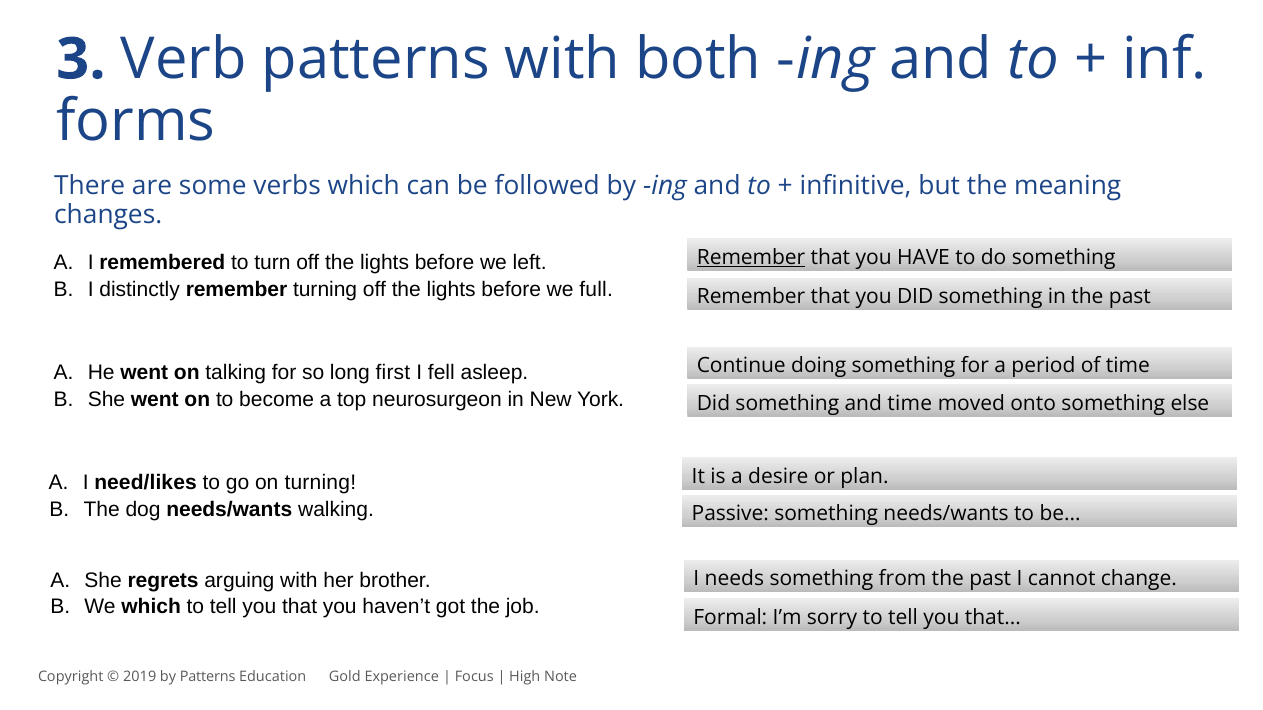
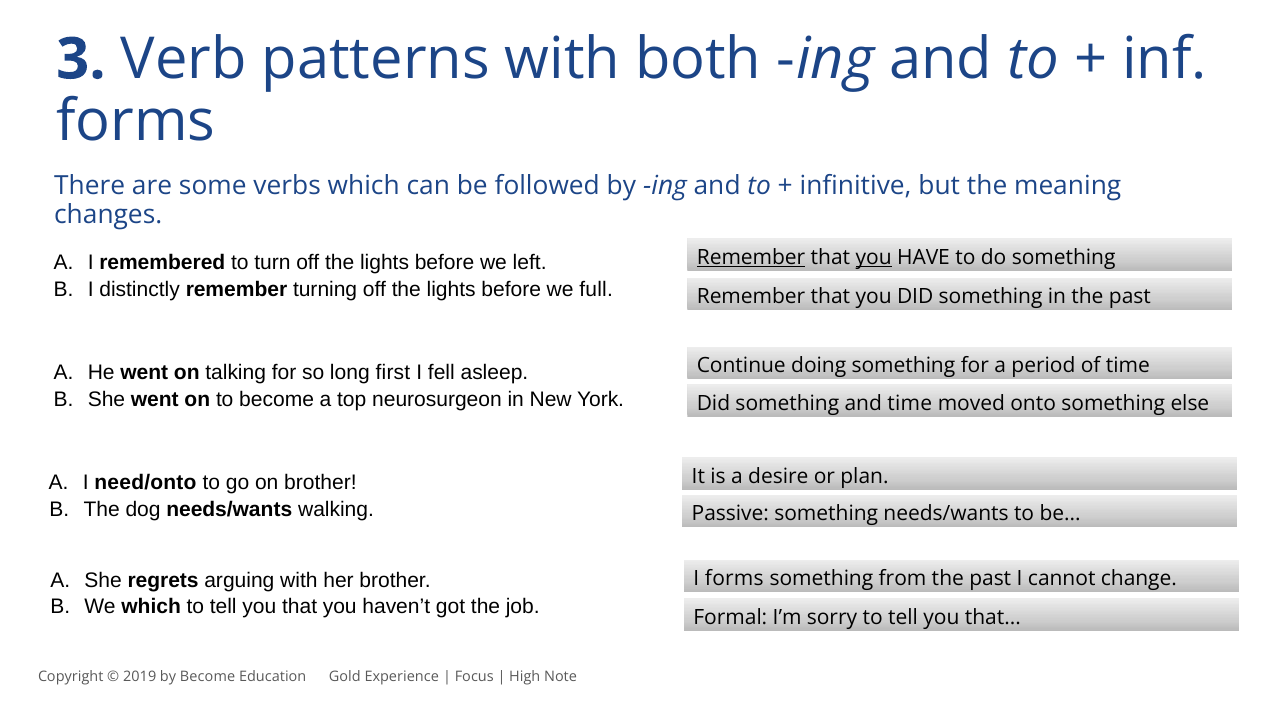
you at (874, 257) underline: none -> present
need/likes: need/likes -> need/onto
on turning: turning -> brother
I needs: needs -> forms
by Patterns: Patterns -> Become
